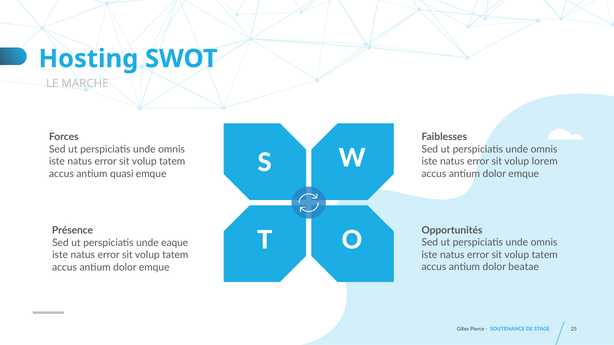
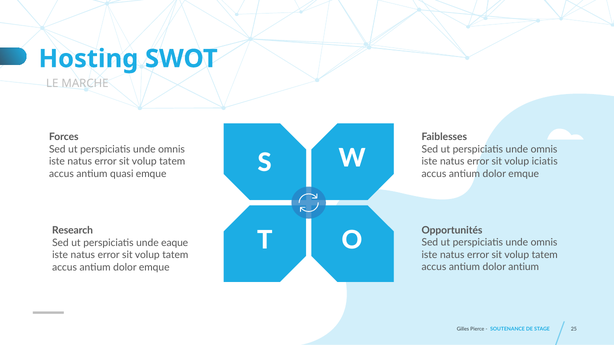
lorem: lorem -> iciatis
Présence: Présence -> Research
dolor beatae: beatae -> antium
